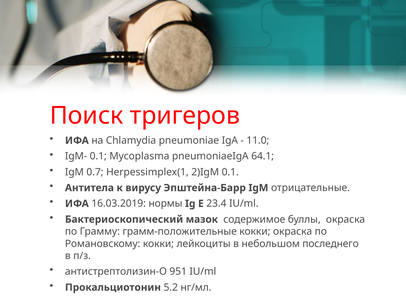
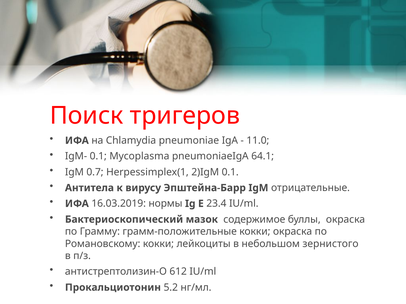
последнего: последнего -> зернистого
951: 951 -> 612
